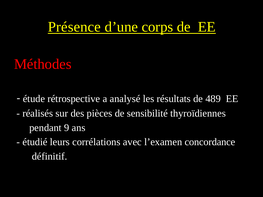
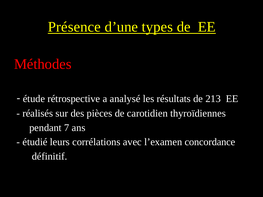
corps: corps -> types
489: 489 -> 213
sensibilité: sensibilité -> carotidien
9: 9 -> 7
